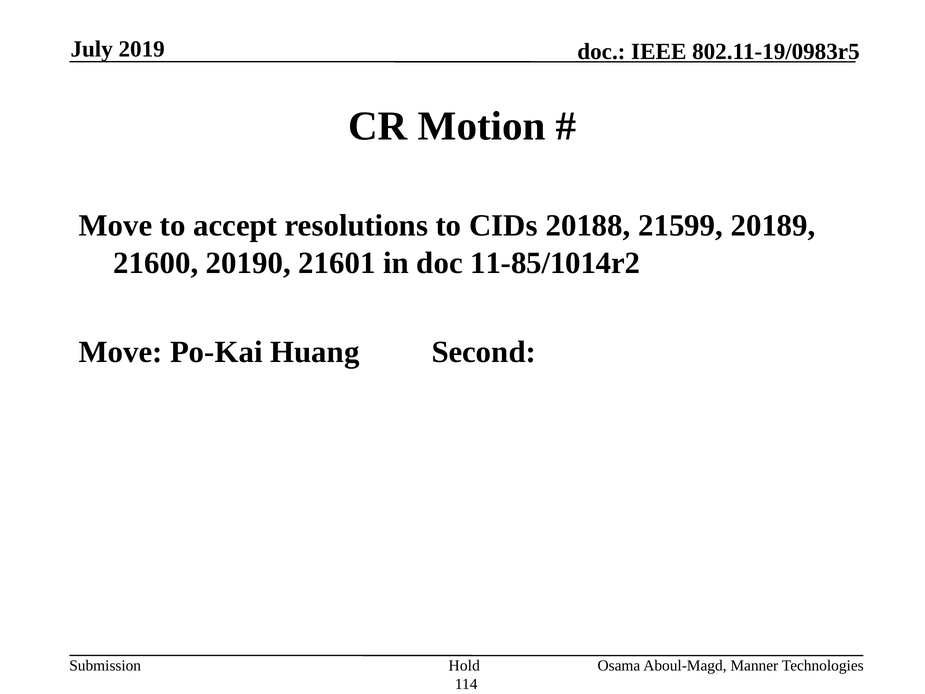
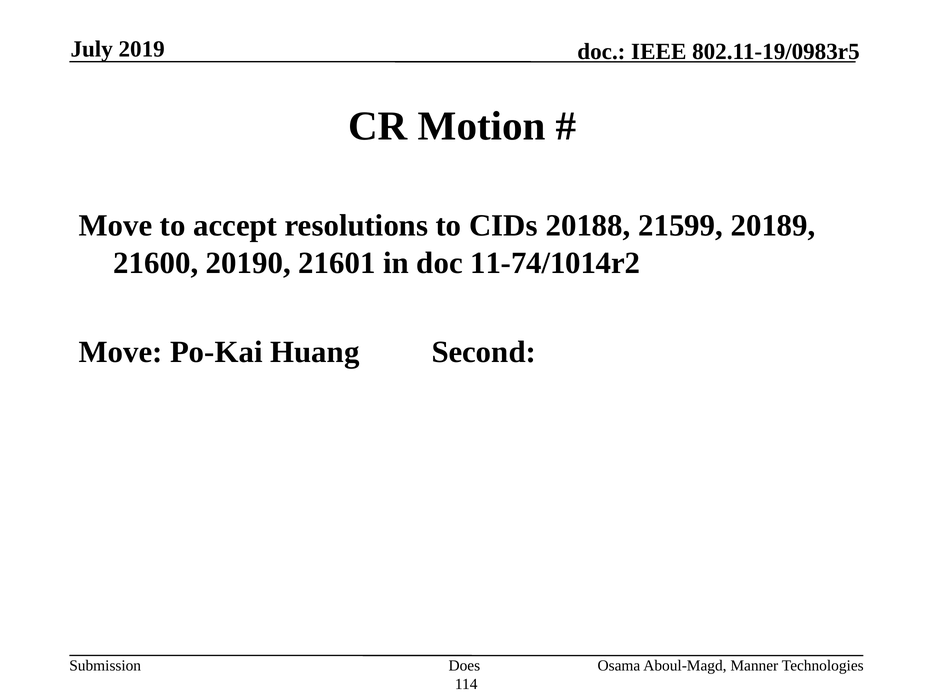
11-85/1014r2: 11-85/1014r2 -> 11-74/1014r2
Hold: Hold -> Does
